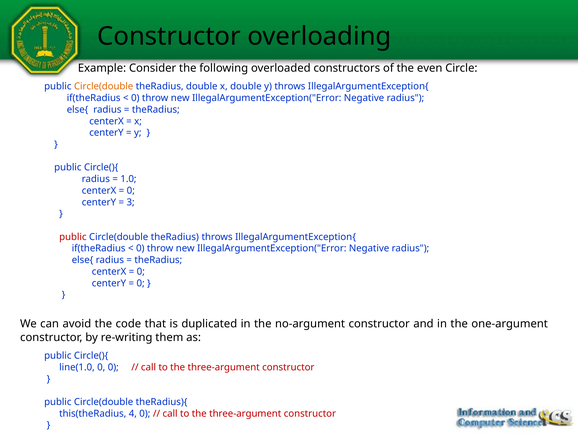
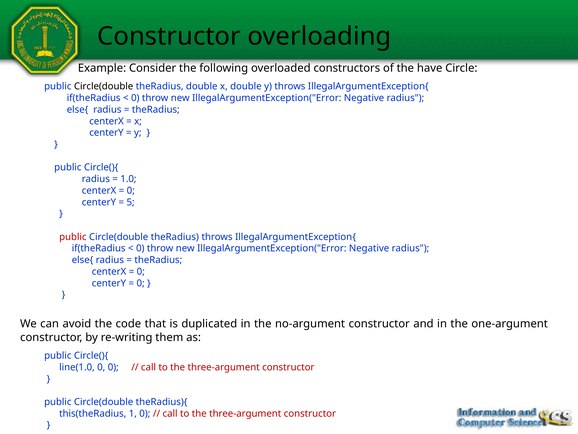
even: even -> have
Circle(double at (104, 86) colour: orange -> black
3: 3 -> 5
4: 4 -> 1
